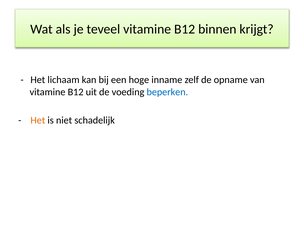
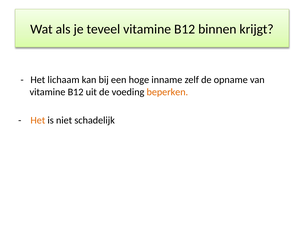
beperken colour: blue -> orange
